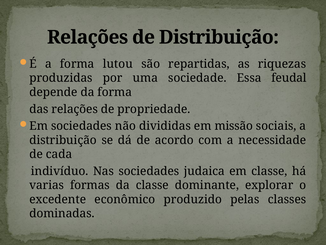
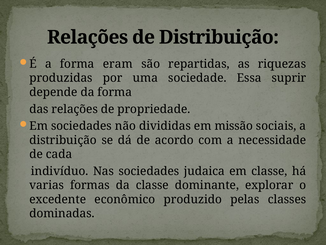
lutou: lutou -> eram
feudal: feudal -> suprir
